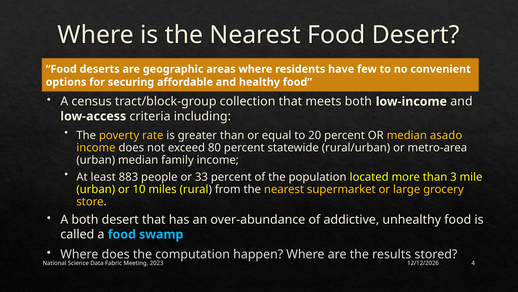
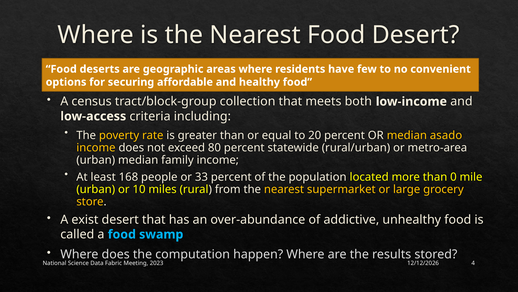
883: 883 -> 168
3: 3 -> 0
A both: both -> exist
